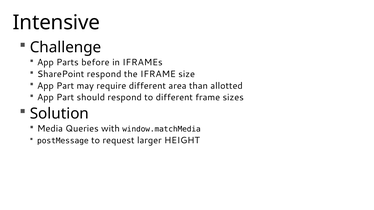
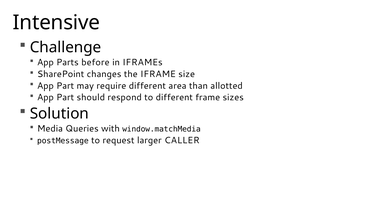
SharePoint respond: respond -> changes
HEIGHT: HEIGHT -> CALLER
